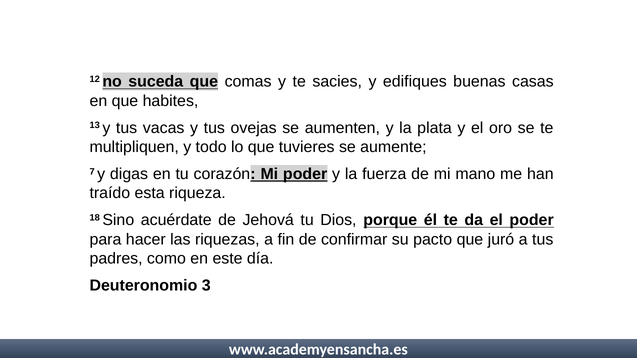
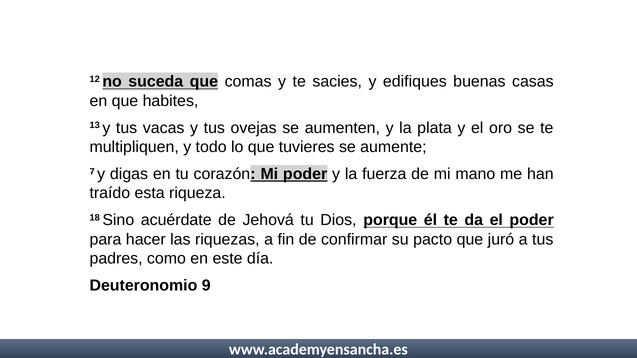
3: 3 -> 9
